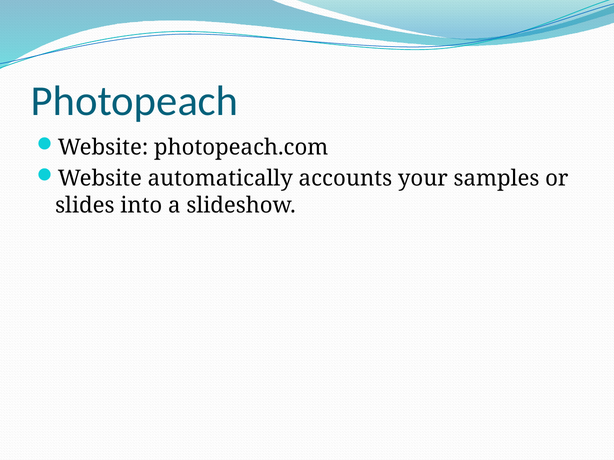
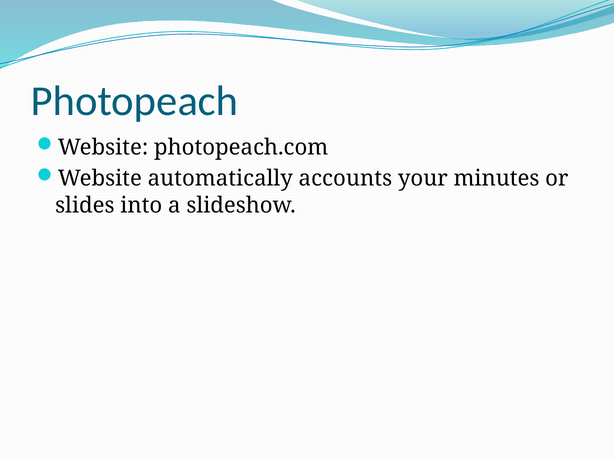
samples: samples -> minutes
